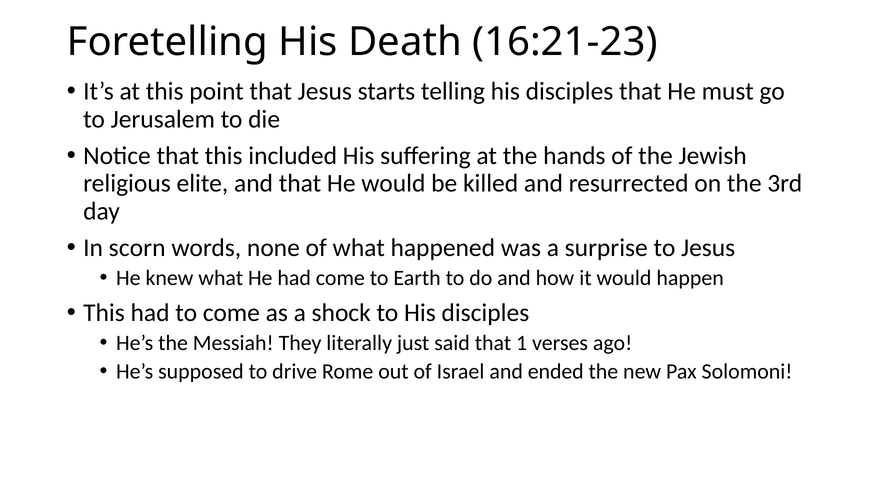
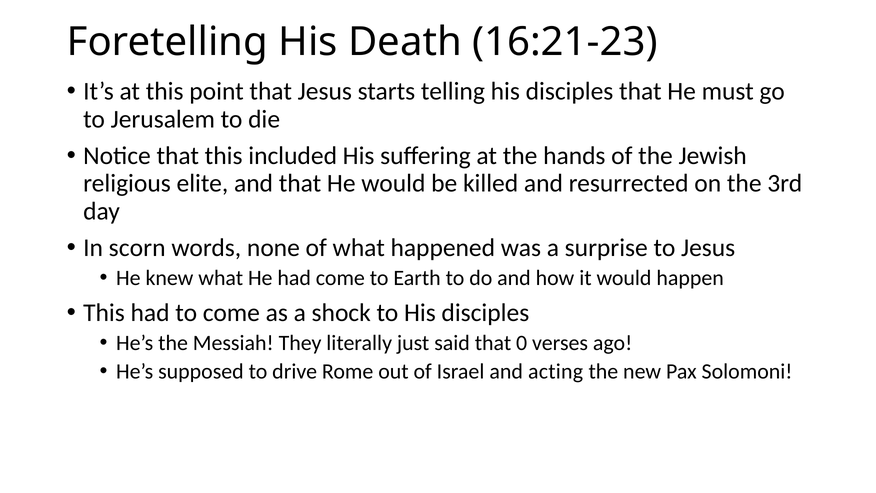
1: 1 -> 0
ended: ended -> acting
